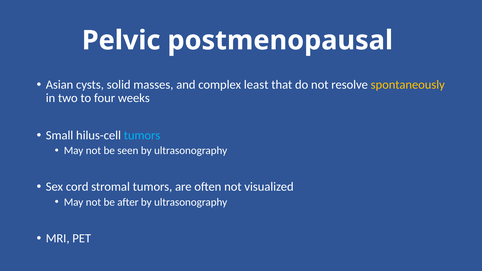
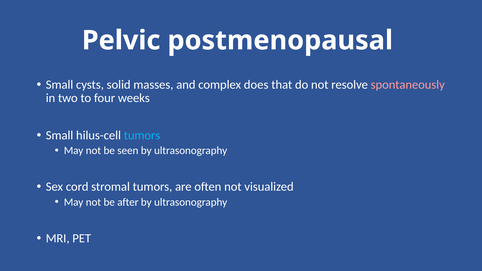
Asian at (60, 85): Asian -> Small
least: least -> does
spontaneously colour: yellow -> pink
